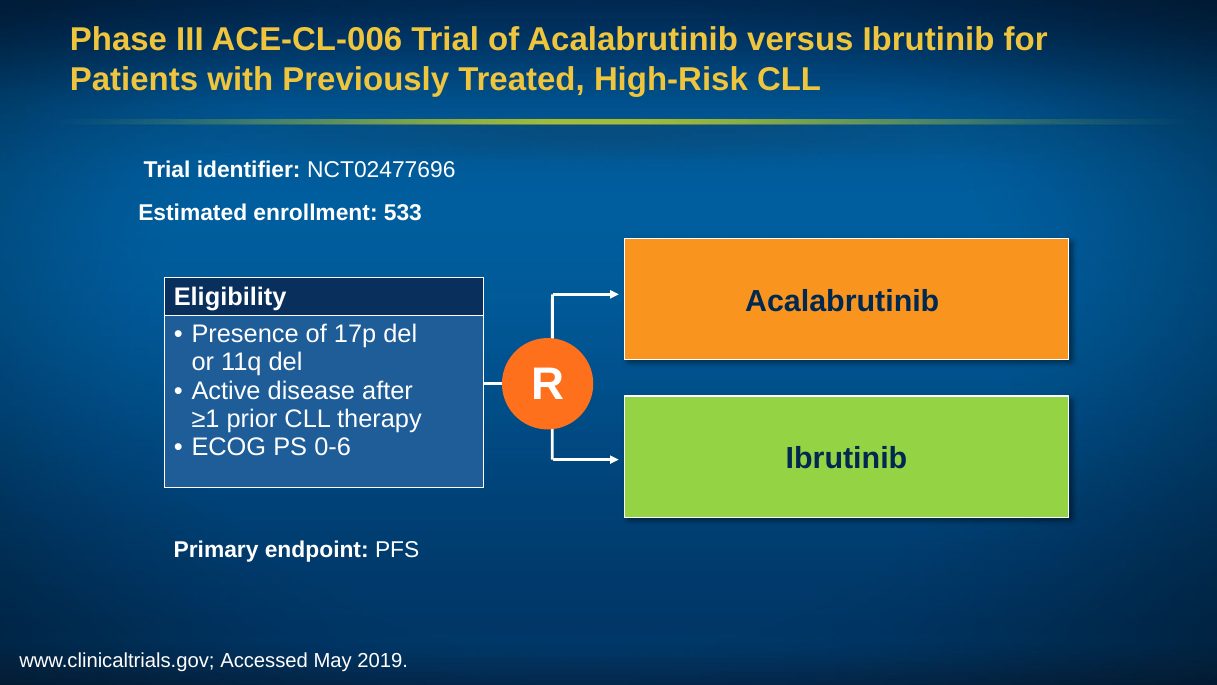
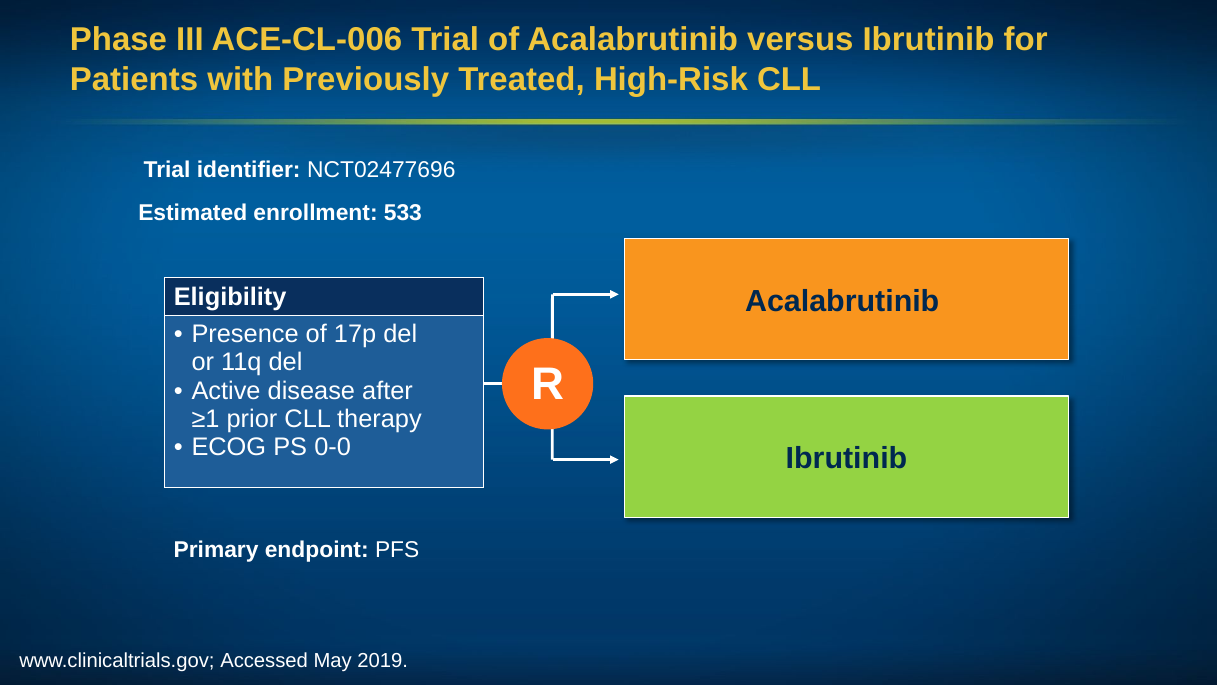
0-6: 0-6 -> 0-0
